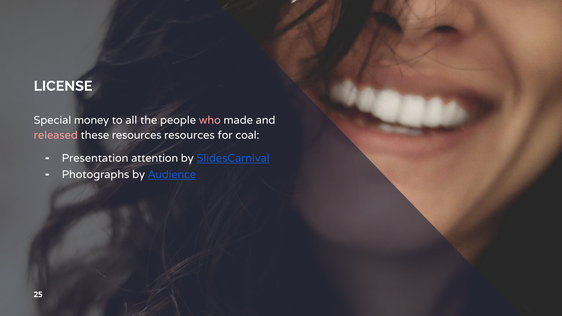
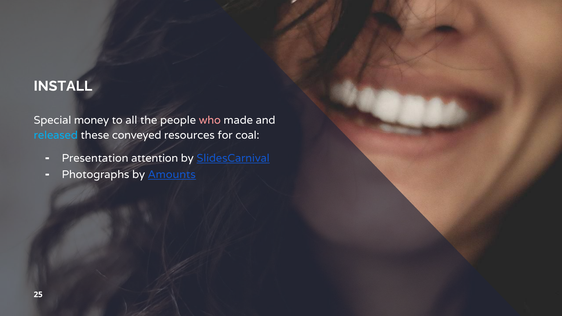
LICENSE: LICENSE -> INSTALL
released colour: pink -> light blue
these resources: resources -> conveyed
Audience: Audience -> Amounts
